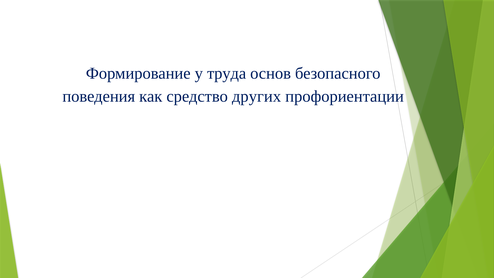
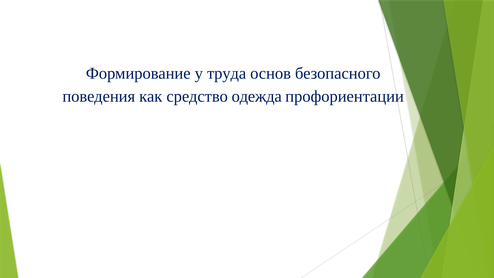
других: других -> одежда
